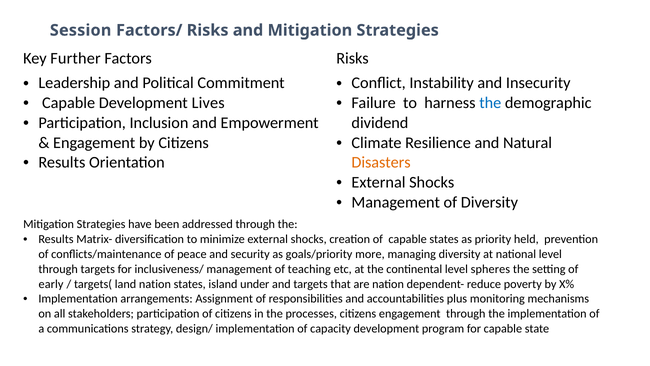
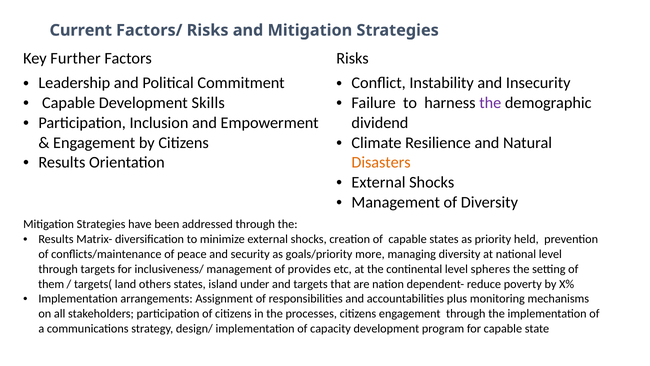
Session: Session -> Current
Lives: Lives -> Skills
the at (490, 103) colour: blue -> purple
teaching: teaching -> provides
early: early -> them
land nation: nation -> others
